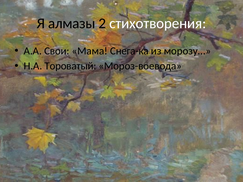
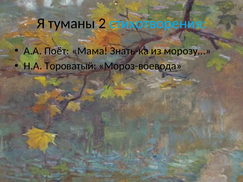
алмазы: алмазы -> туманы
стихотворения colour: white -> light blue
Свои: Свои -> Поёт
Снега-ка: Снега-ка -> Знать-ка
